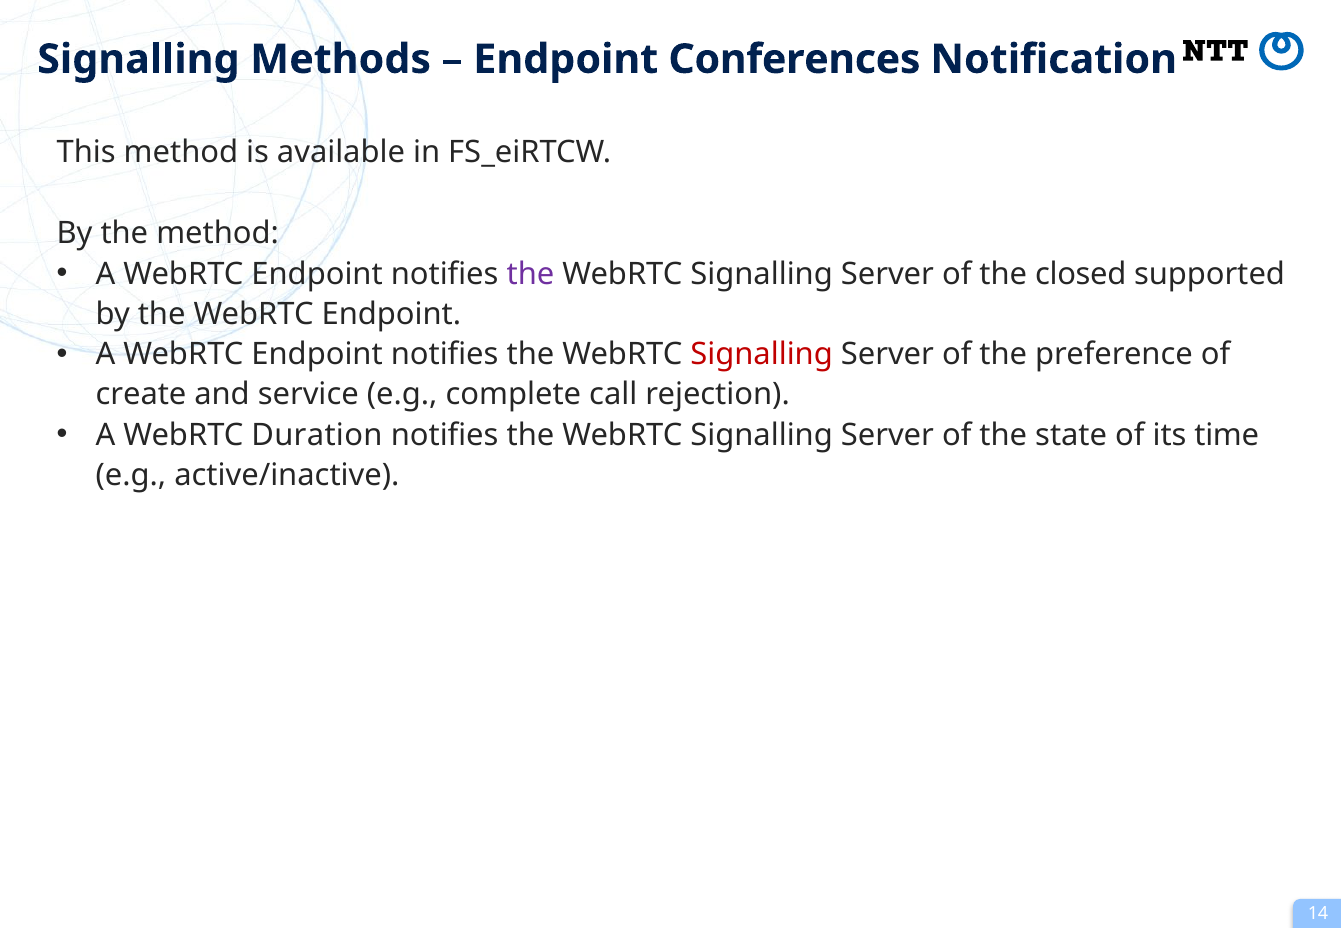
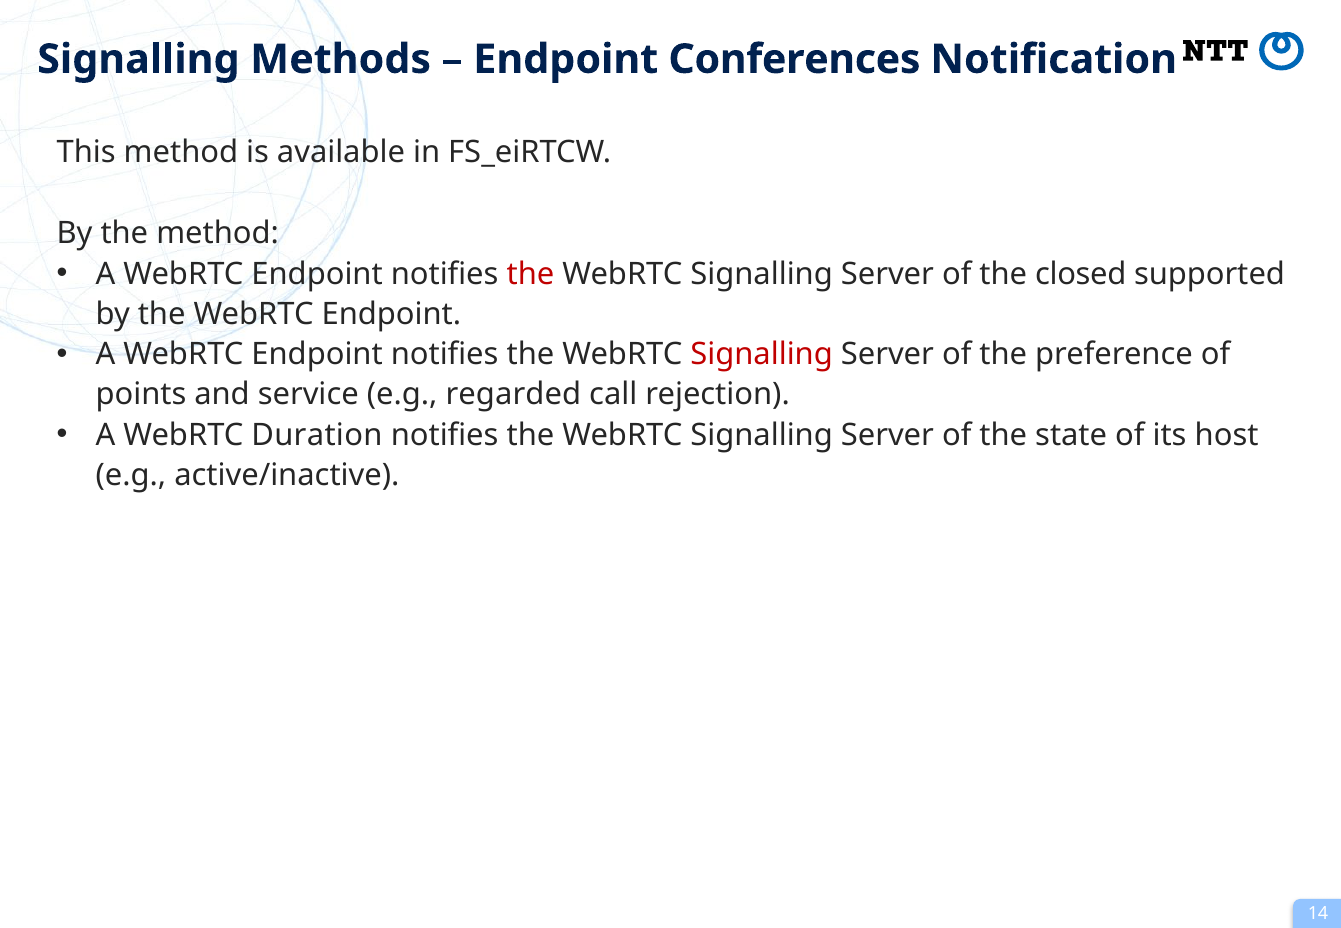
the at (530, 274) colour: purple -> red
create: create -> points
complete: complete -> regarded
time: time -> host
